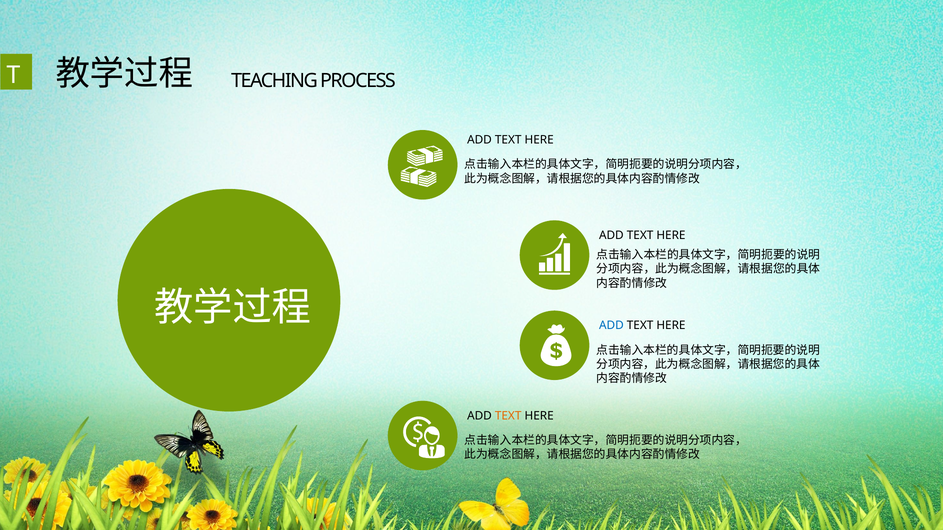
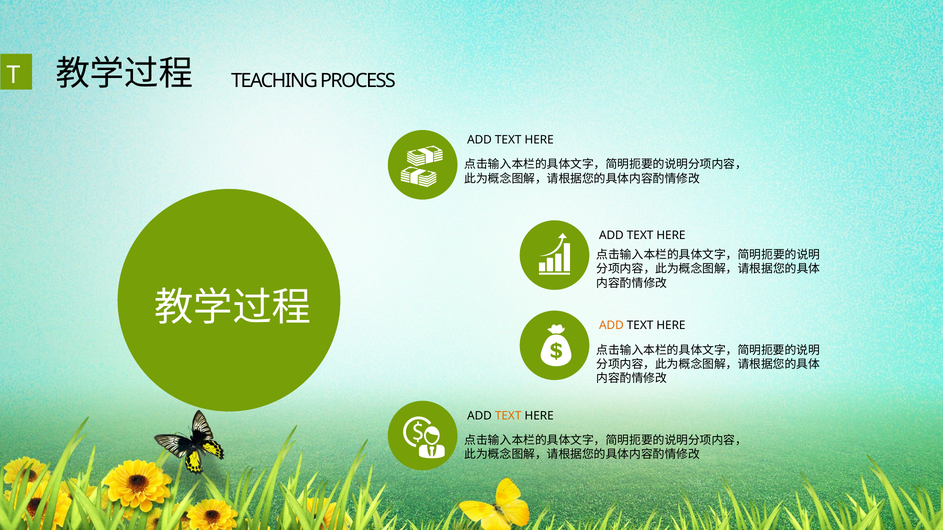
ADD at (611, 325) colour: blue -> orange
